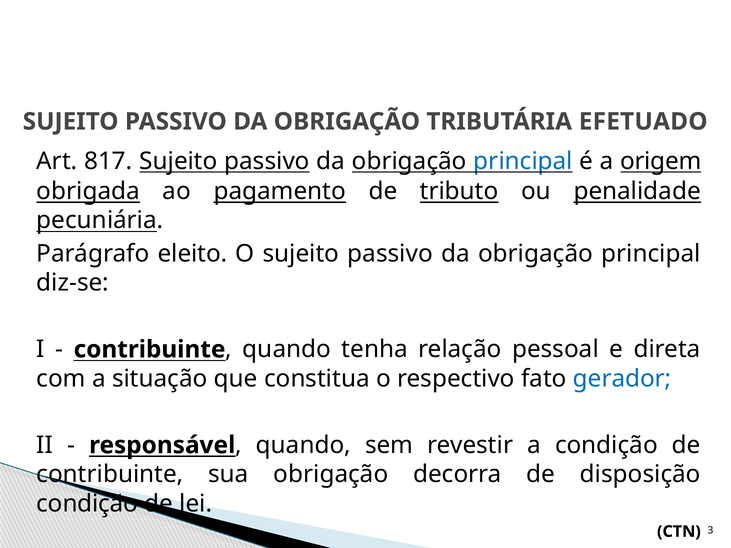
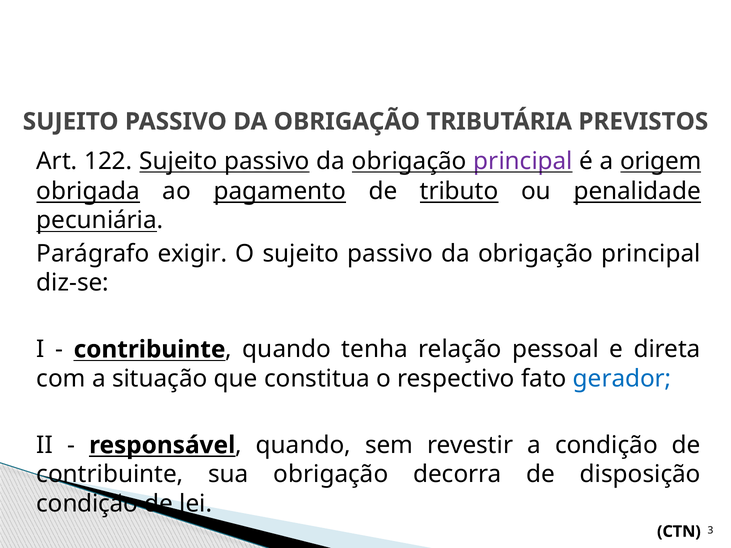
EFETUADO: EFETUADO -> PREVISTOS
817: 817 -> 122
principal at (523, 161) colour: blue -> purple
eleito: eleito -> exigir
